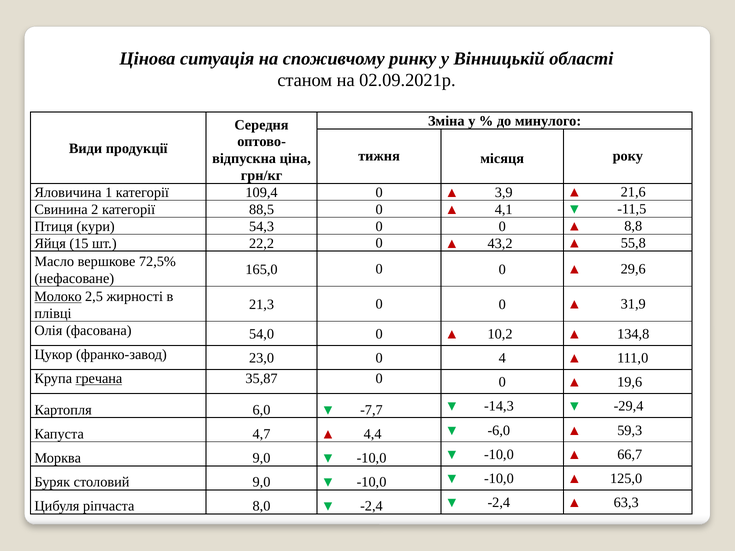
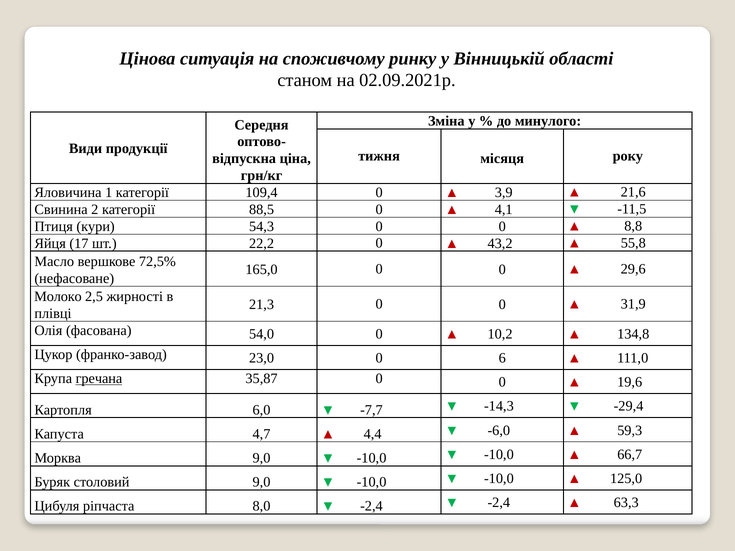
15: 15 -> 17
Молоко underline: present -> none
4: 4 -> 6
